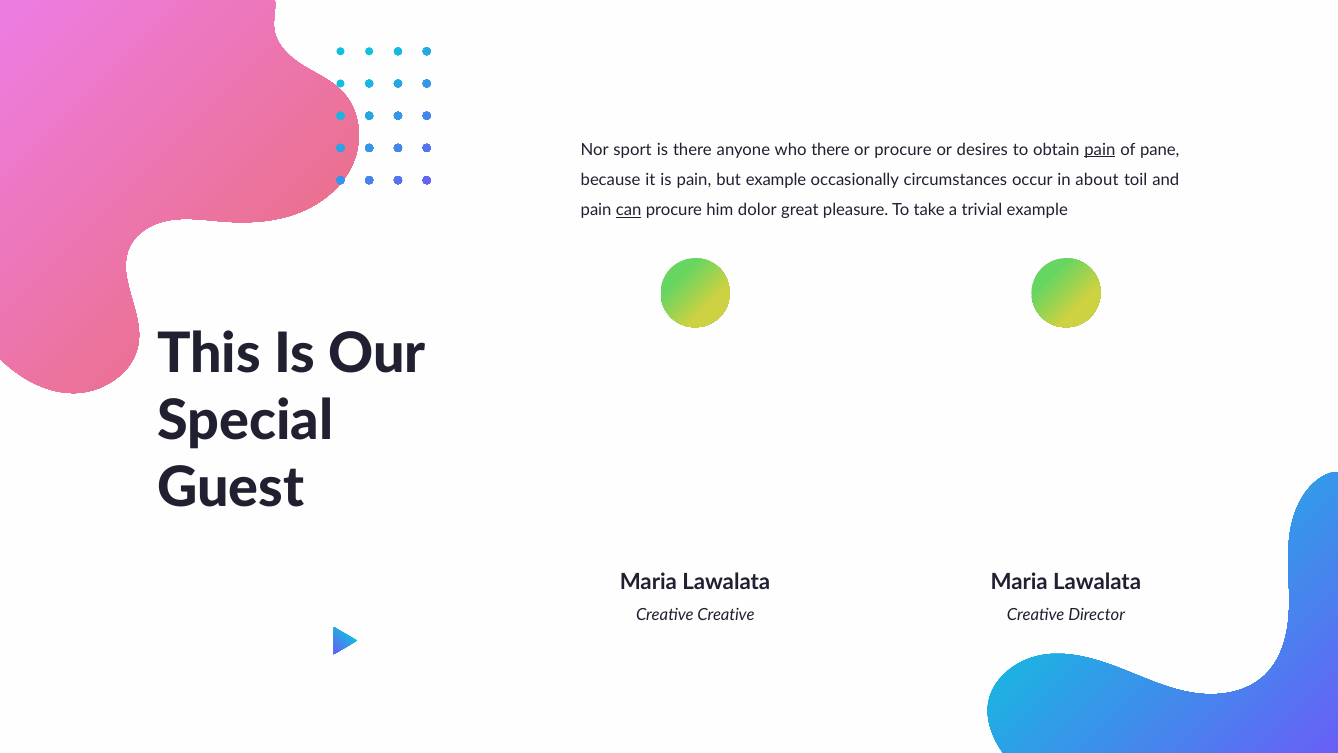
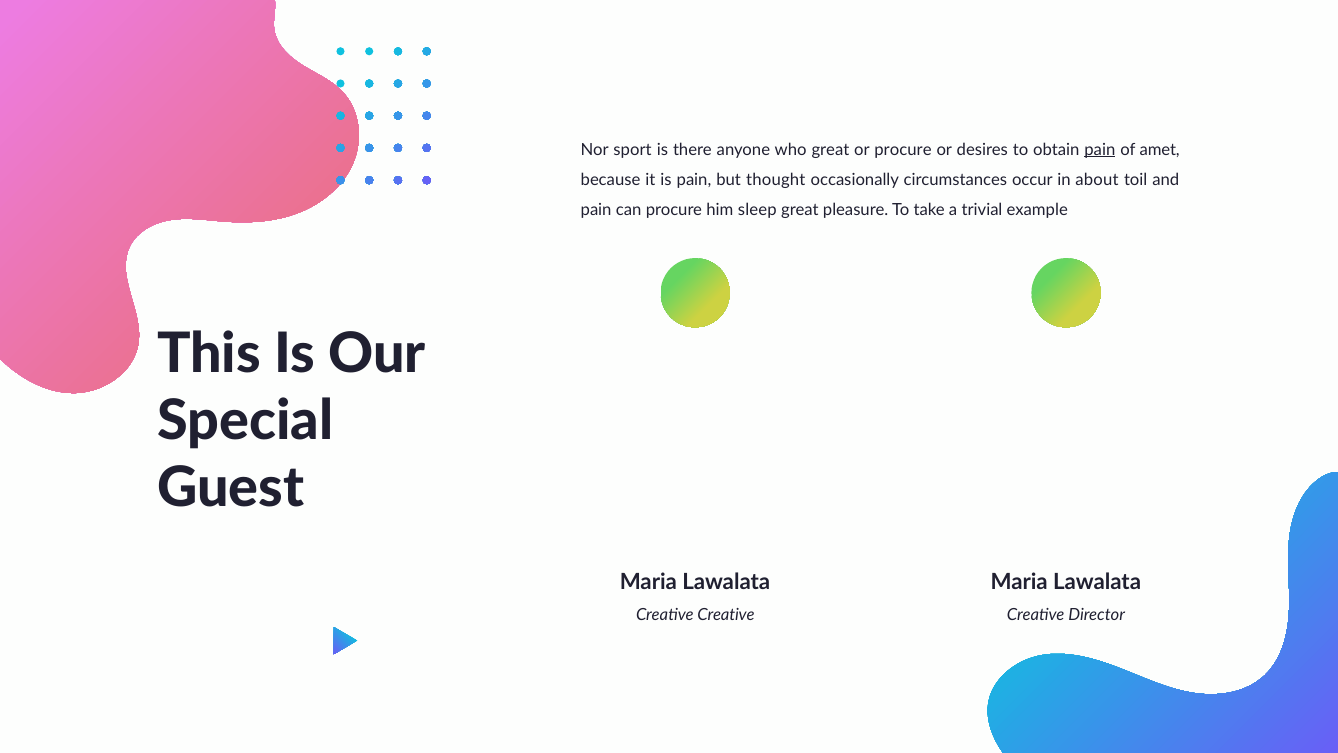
who there: there -> great
pane: pane -> amet
but example: example -> thought
can underline: present -> none
dolor: dolor -> sleep
